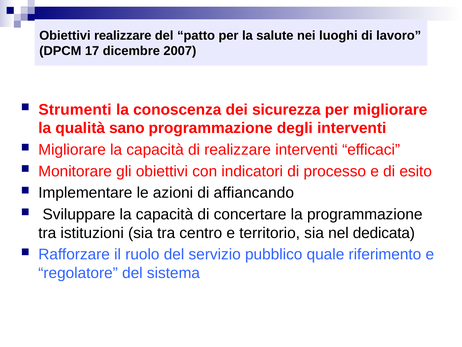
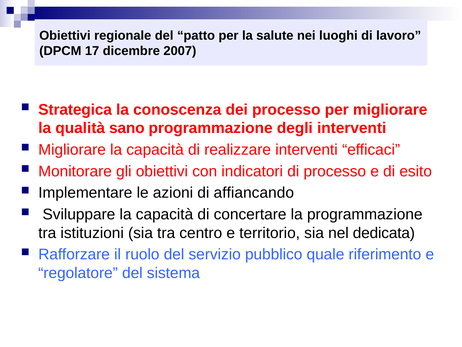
Obiettivi realizzare: realizzare -> regionale
Strumenti: Strumenti -> Strategica
dei sicurezza: sicurezza -> processo
